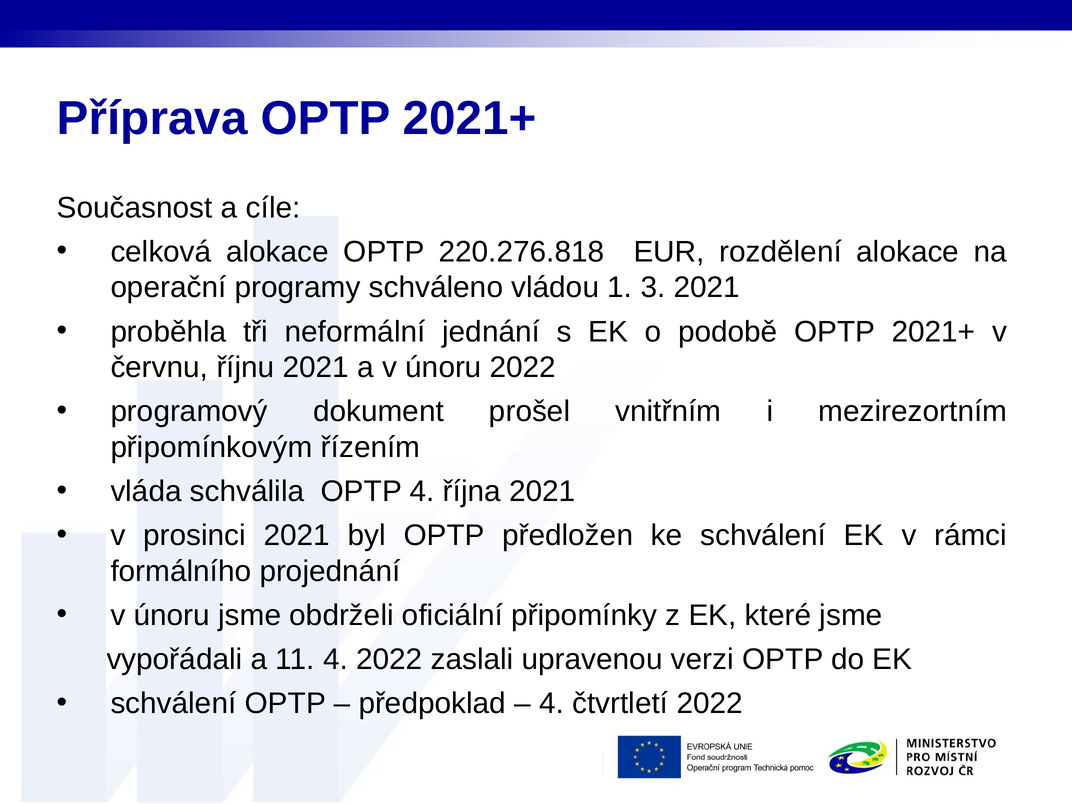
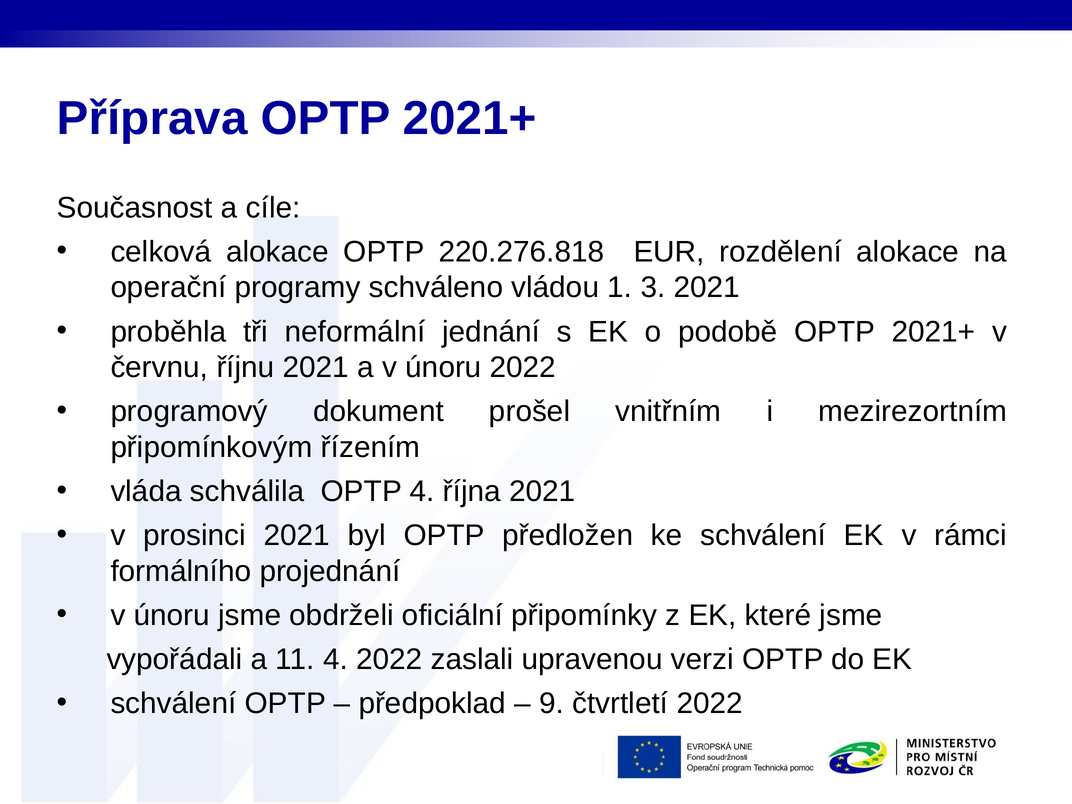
4 at (551, 704): 4 -> 9
